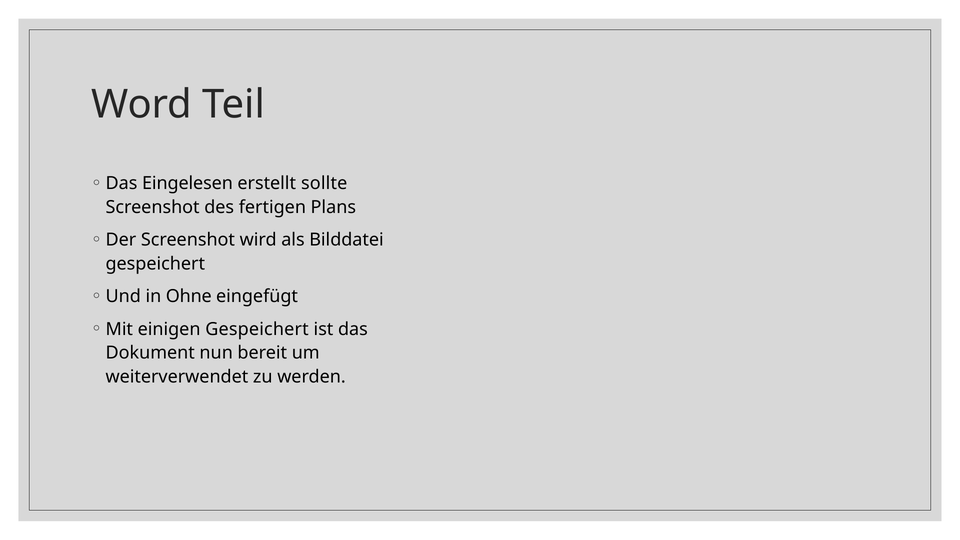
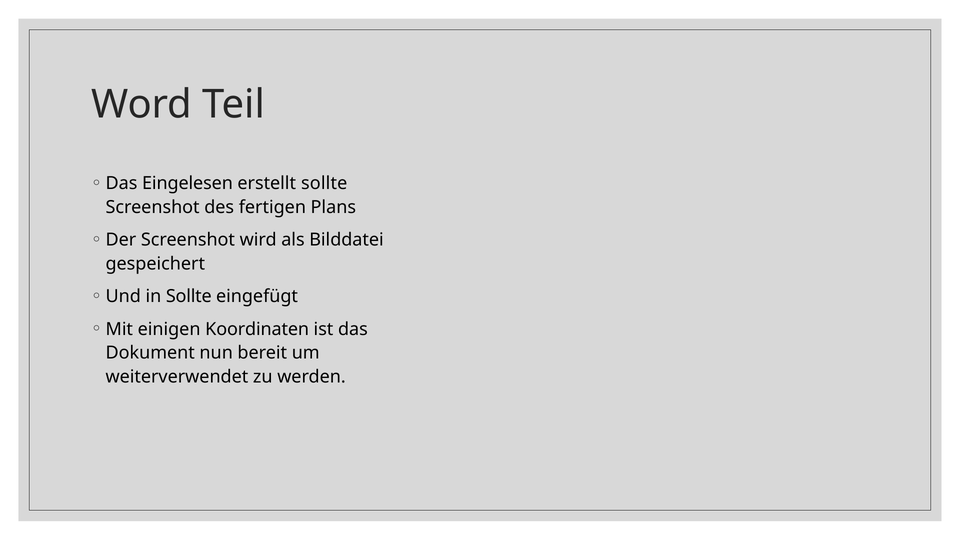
in Ohne: Ohne -> Sollte
einigen Gespeichert: Gespeichert -> Koordinaten
